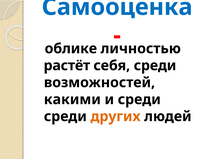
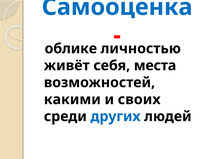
растёт: растёт -> живёт
себя среди: среди -> места
и среди: среди -> своих
других colour: orange -> blue
